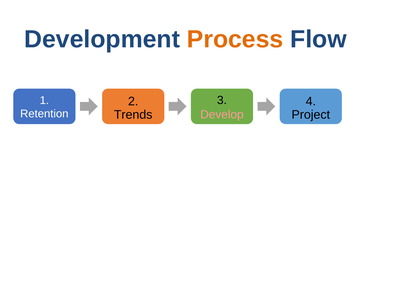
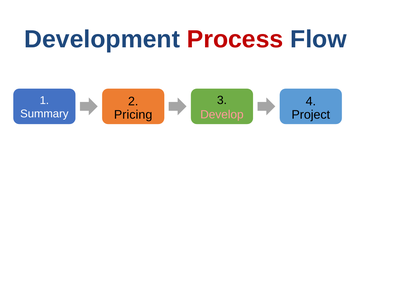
Process colour: orange -> red
Retention: Retention -> Summary
Trends: Trends -> Pricing
